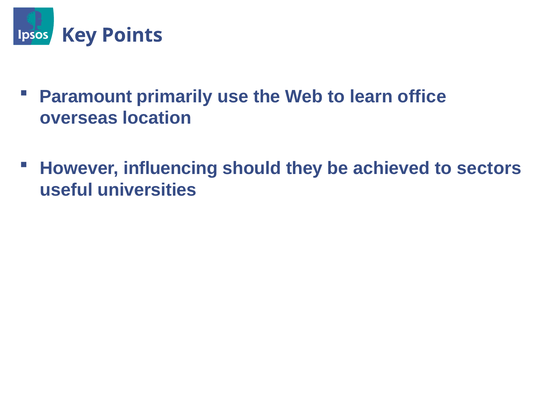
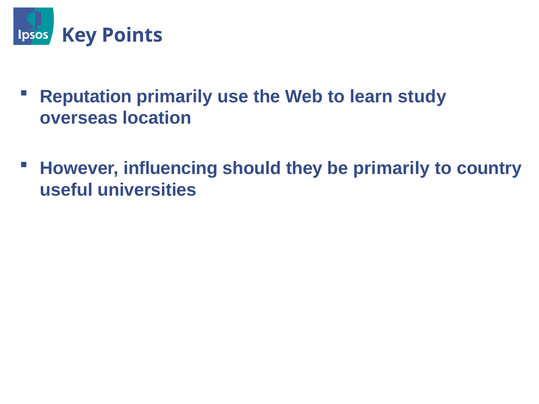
Paramount: Paramount -> Reputation
office: office -> study
be achieved: achieved -> primarily
sectors: sectors -> country
